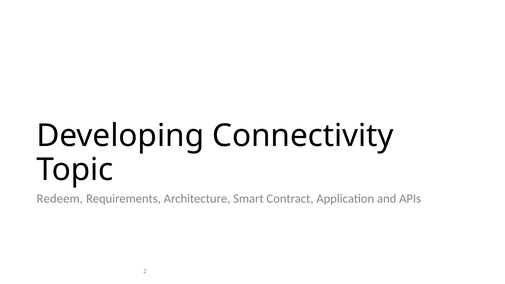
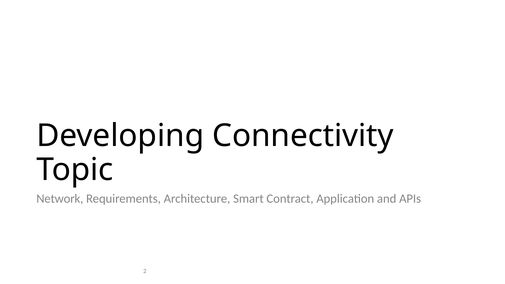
Redeem: Redeem -> Network
